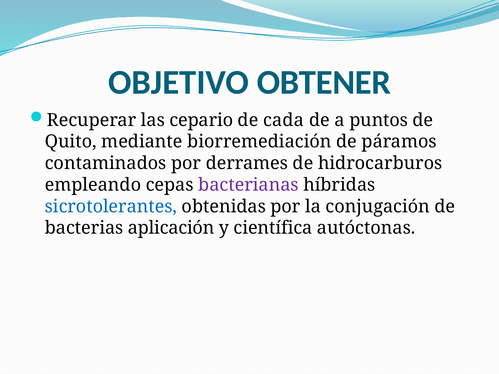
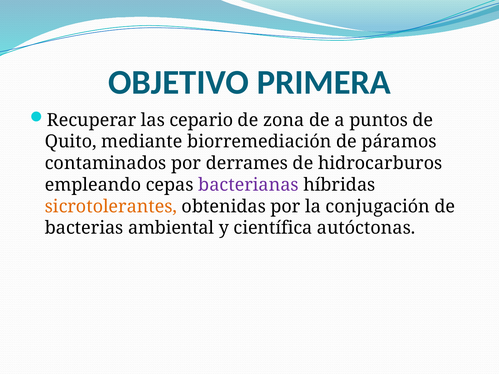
OBTENER: OBTENER -> PRIMERA
cada: cada -> zona
sicrotolerantes colour: blue -> orange
aplicación: aplicación -> ambiental
